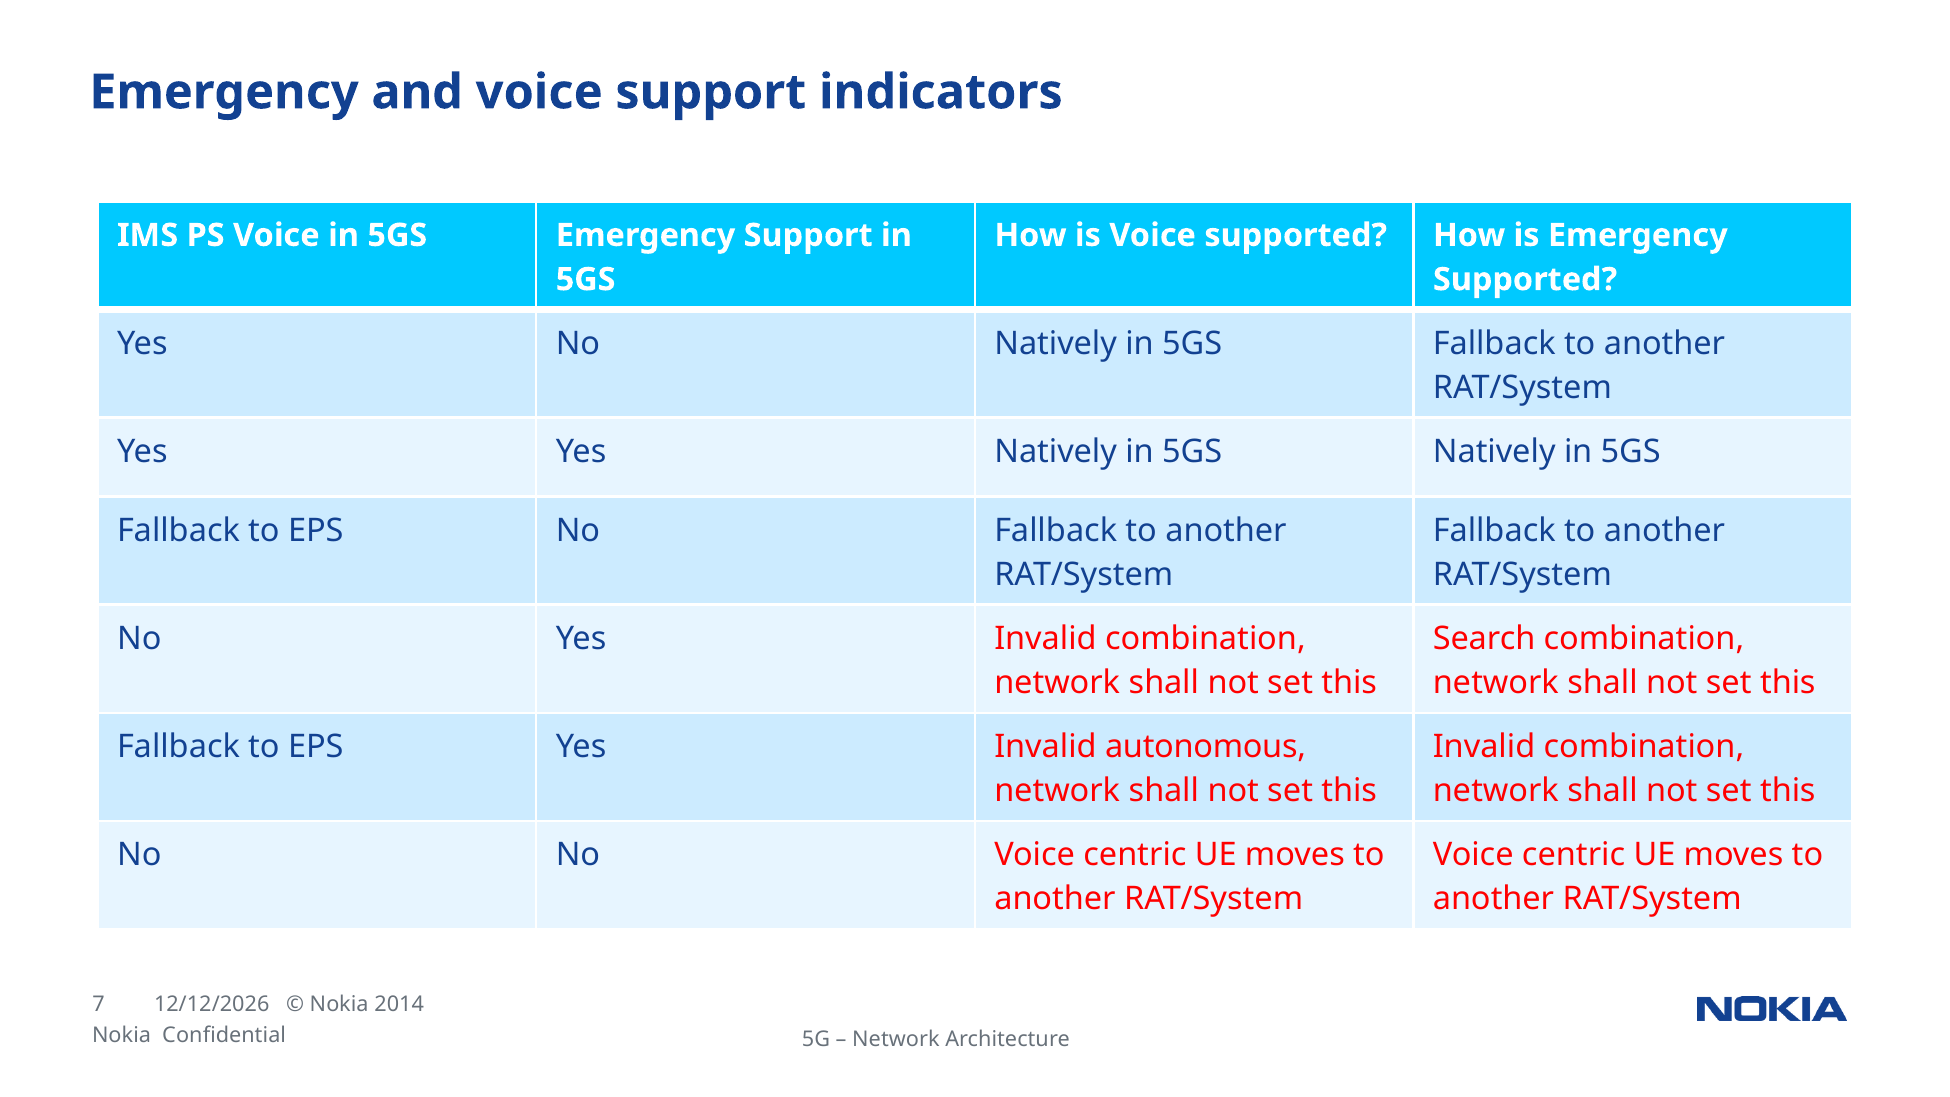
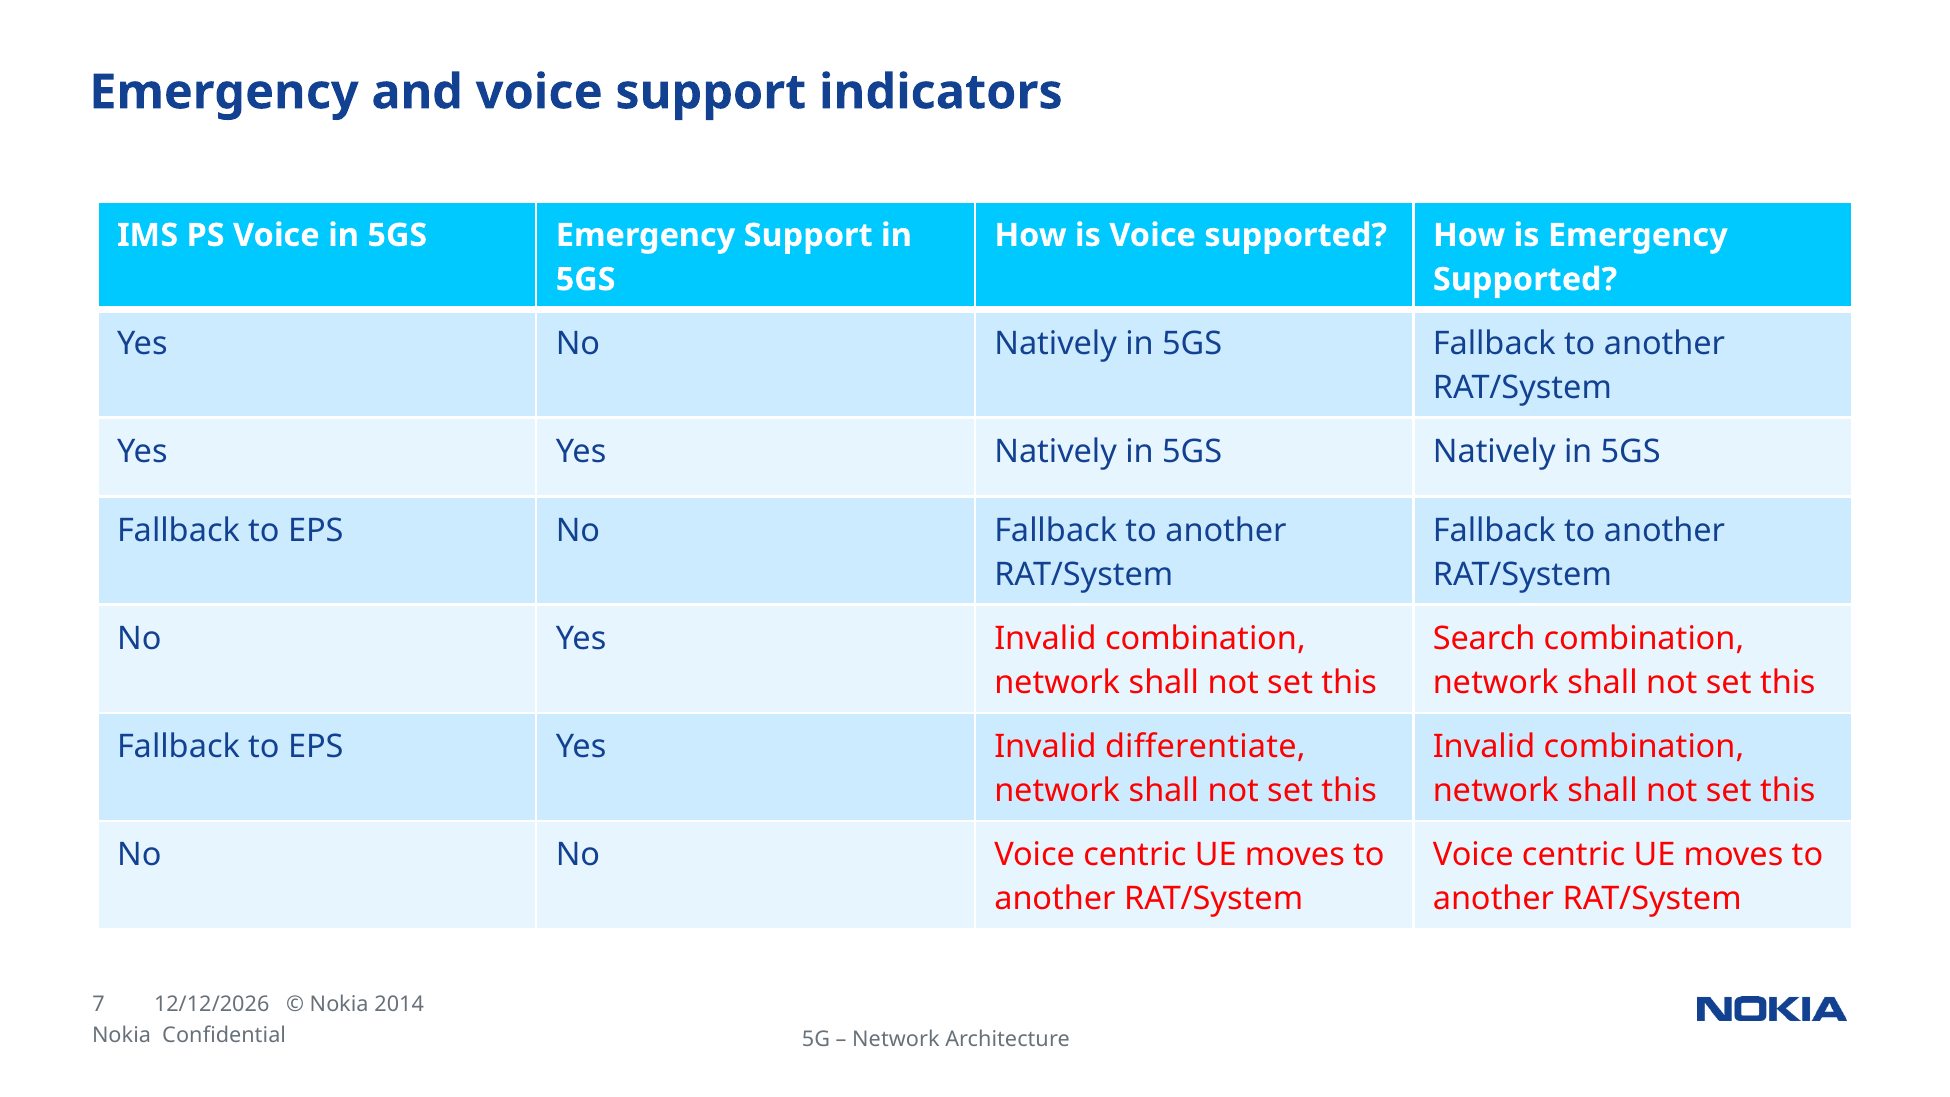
autonomous: autonomous -> differentiate
